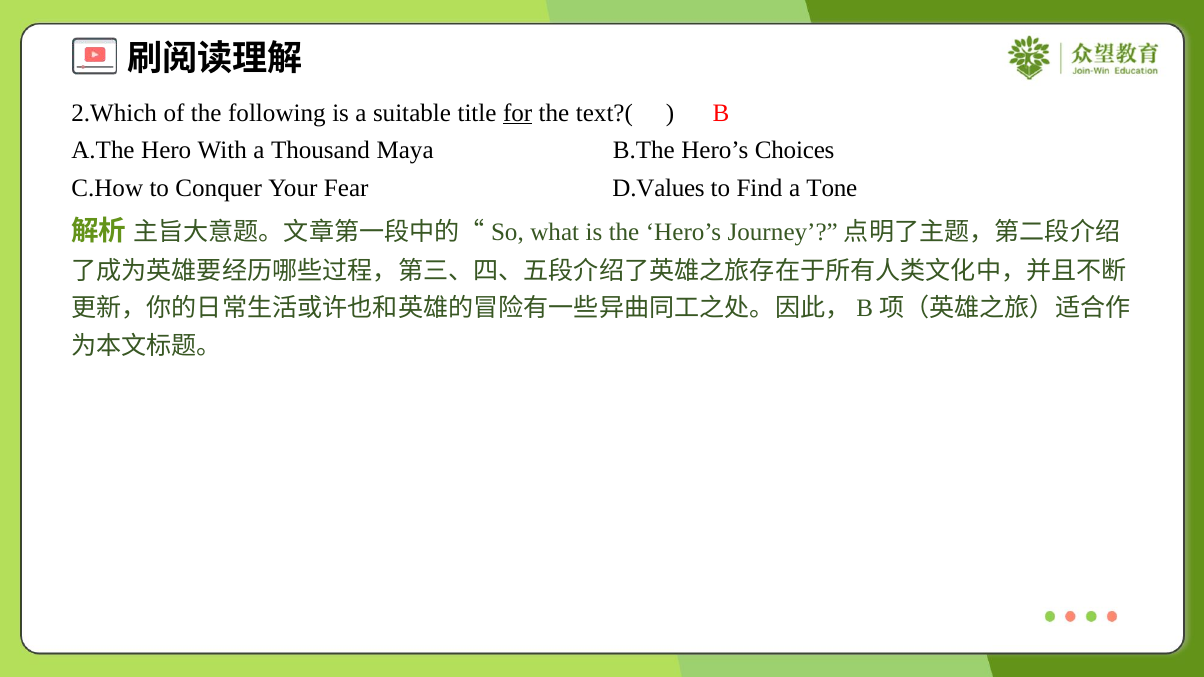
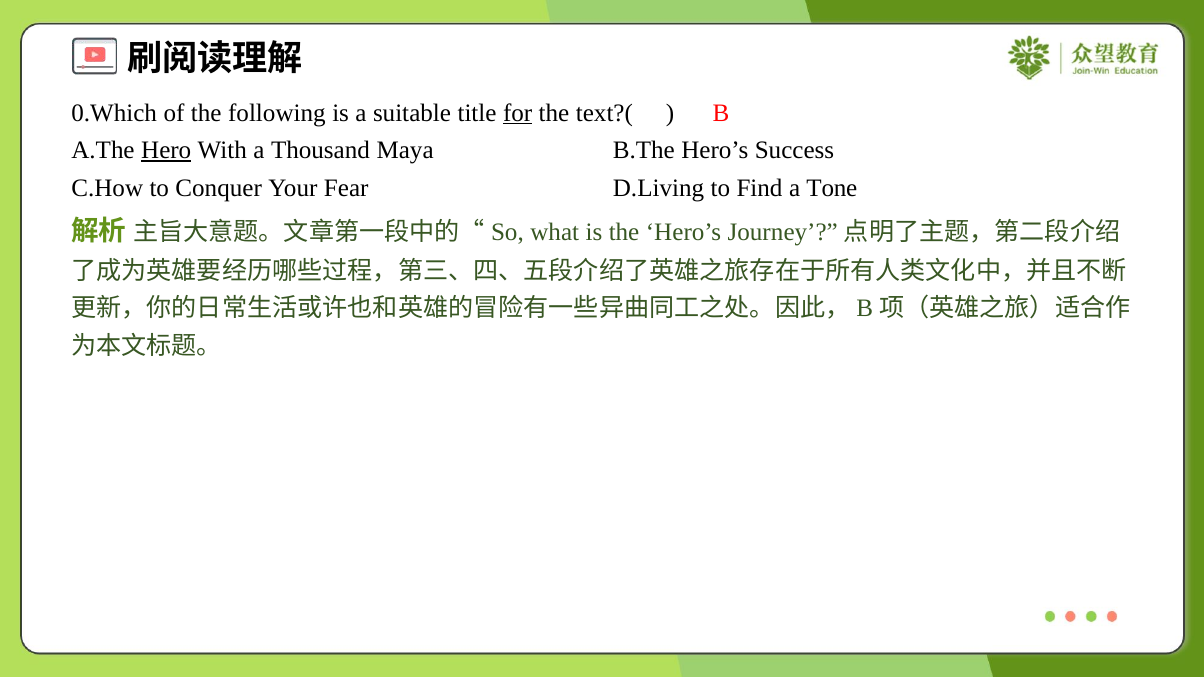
2.Which: 2.Which -> 0.Which
Hero underline: none -> present
Choices: Choices -> Success
D.Values: D.Values -> D.Living
